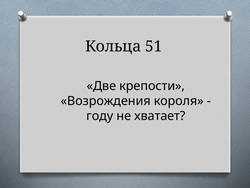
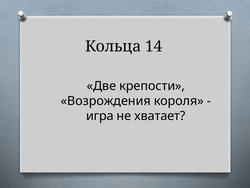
51: 51 -> 14
году: году -> игра
